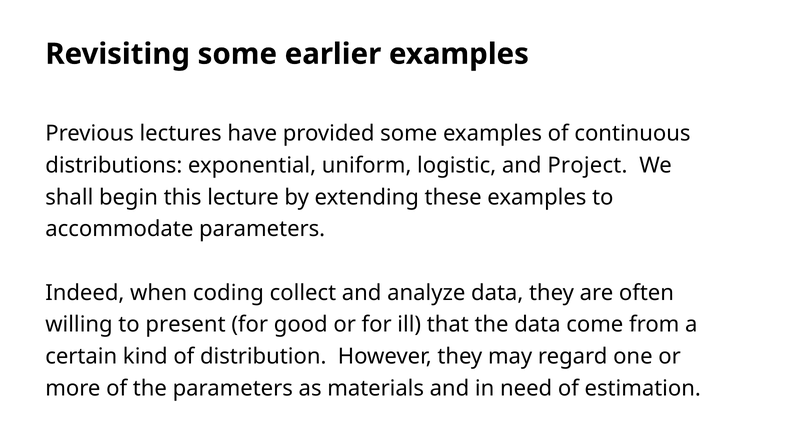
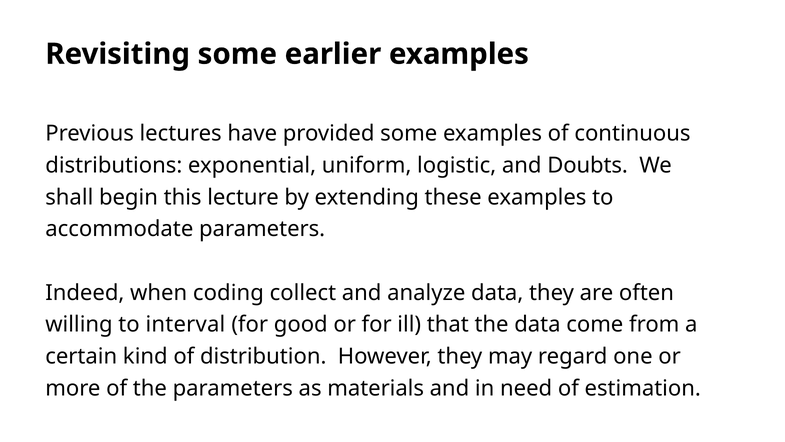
Project: Project -> Doubts
present: present -> interval
